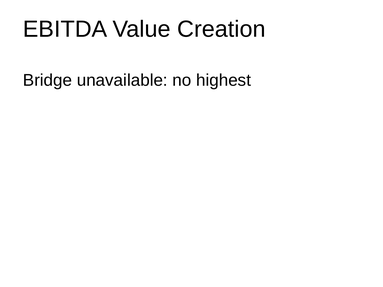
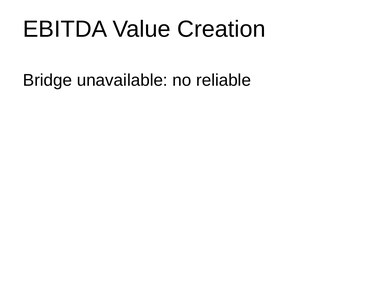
highest: highest -> reliable
